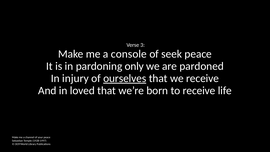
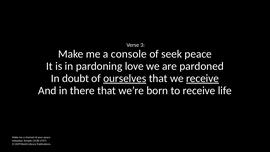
only: only -> love
injury: injury -> doubt
receive at (203, 78) underline: none -> present
loved: loved -> there
